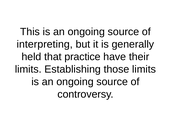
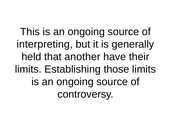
practice: practice -> another
